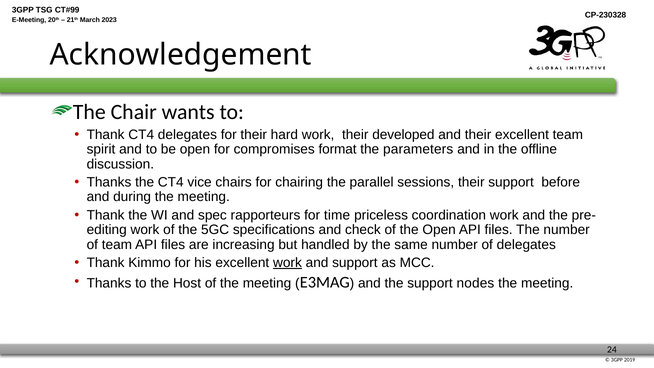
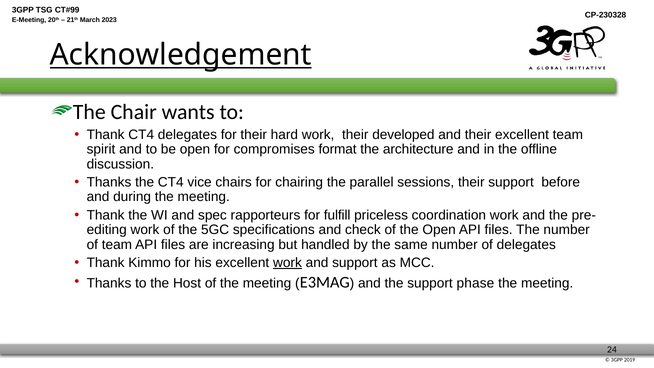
Acknowledgement underline: none -> present
parameters: parameters -> architecture
time: time -> fulfill
nodes: nodes -> phase
